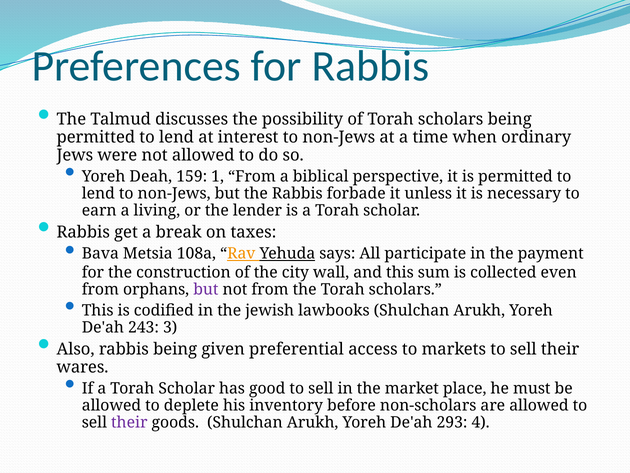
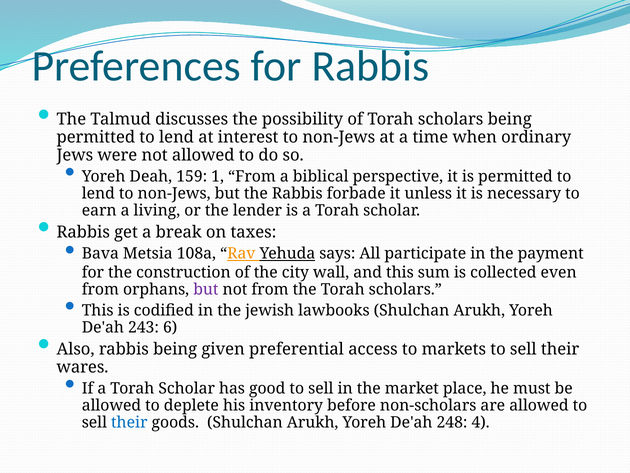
3: 3 -> 6
their at (129, 422) colour: purple -> blue
293: 293 -> 248
